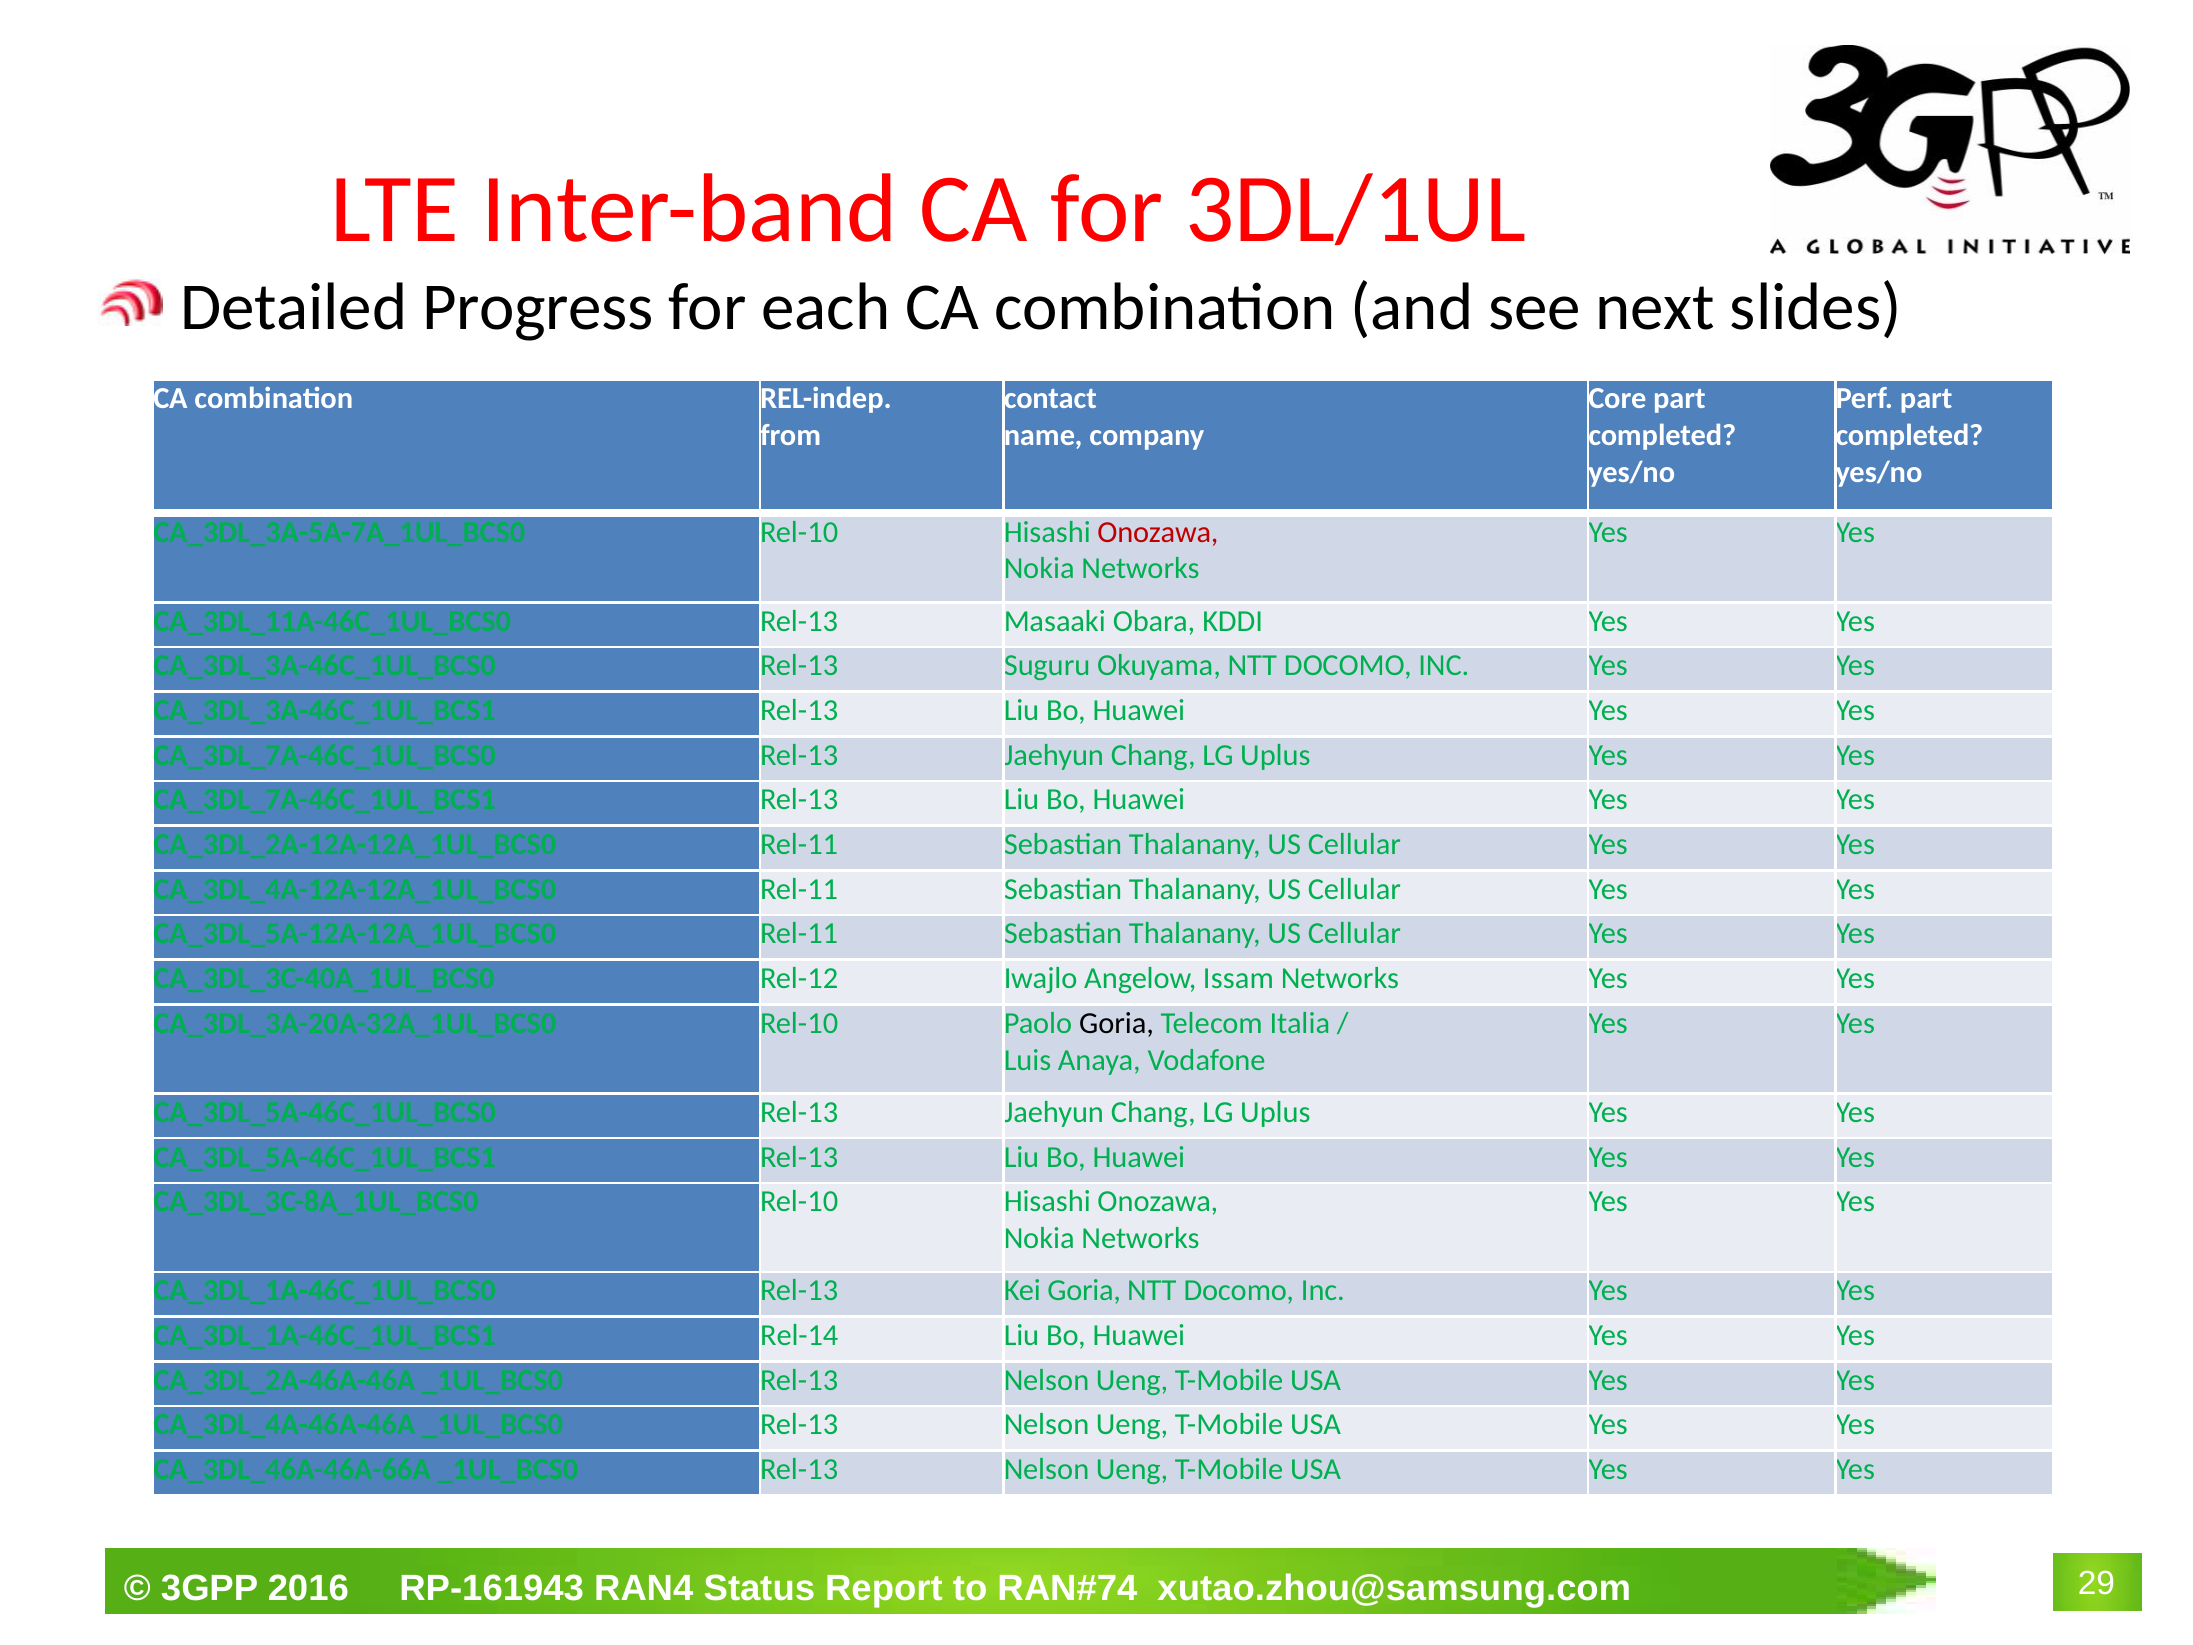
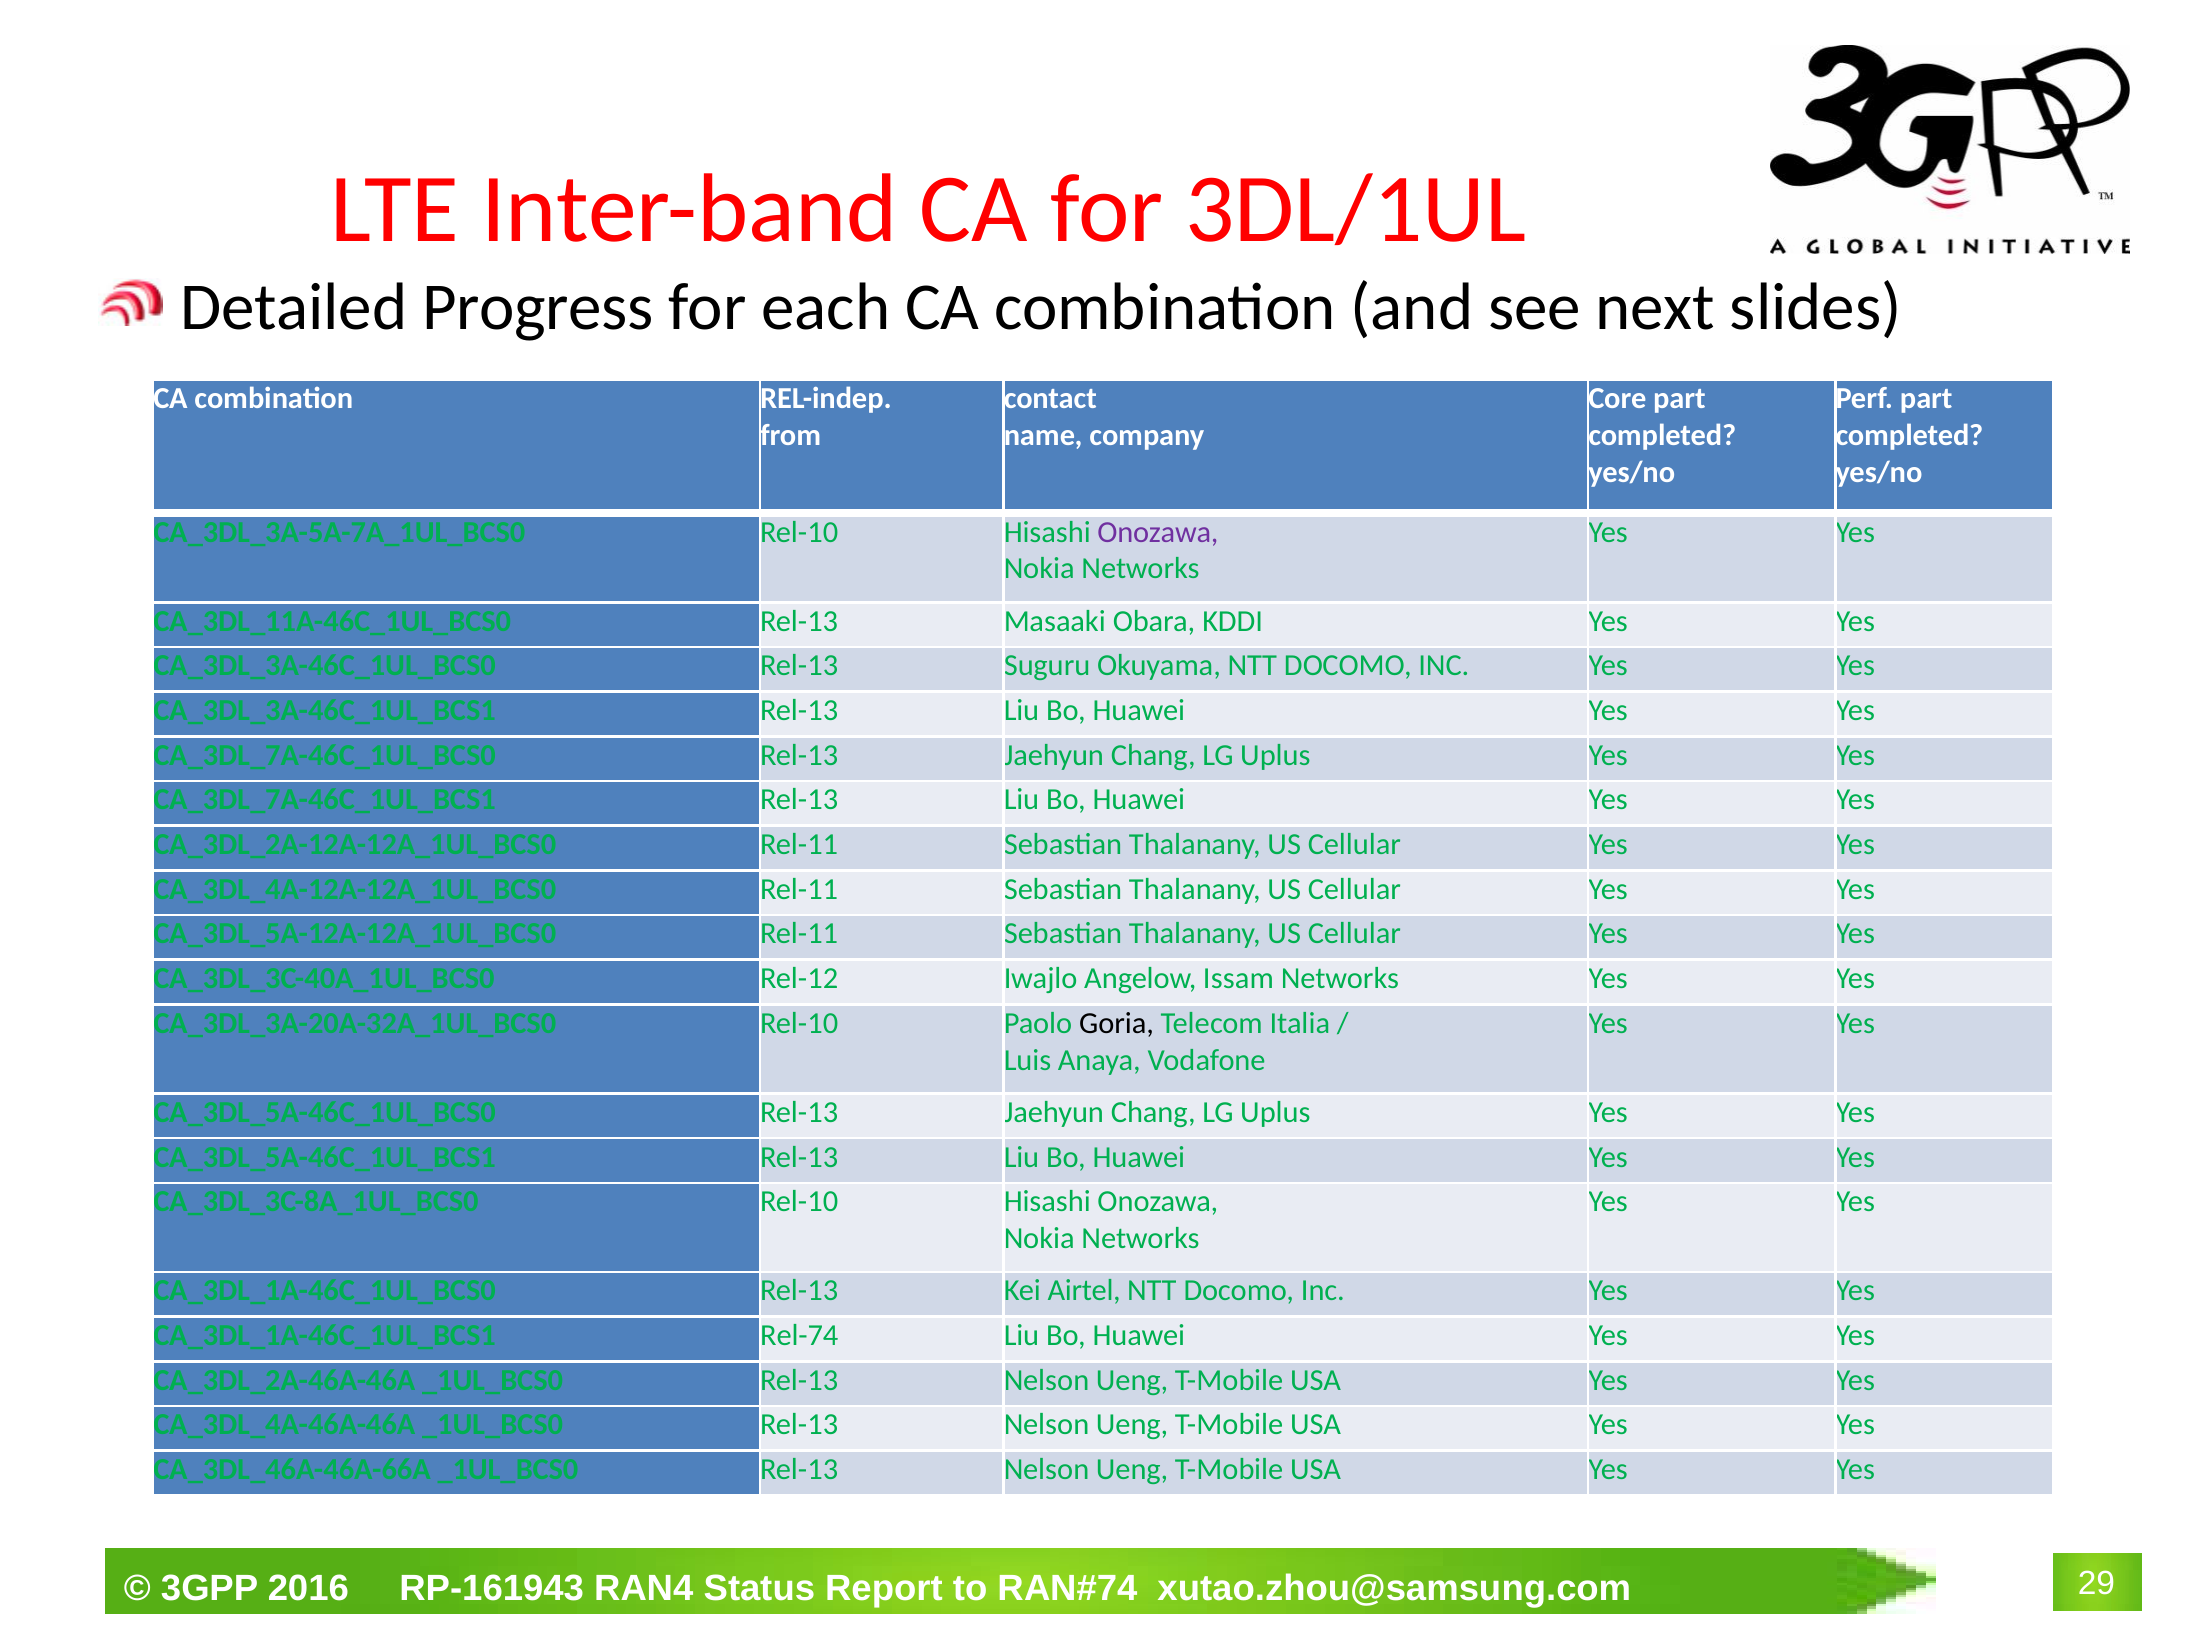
Onozawa at (1158, 532) colour: red -> purple
Kei Goria: Goria -> Airtel
Rel-14: Rel-14 -> Rel-74
